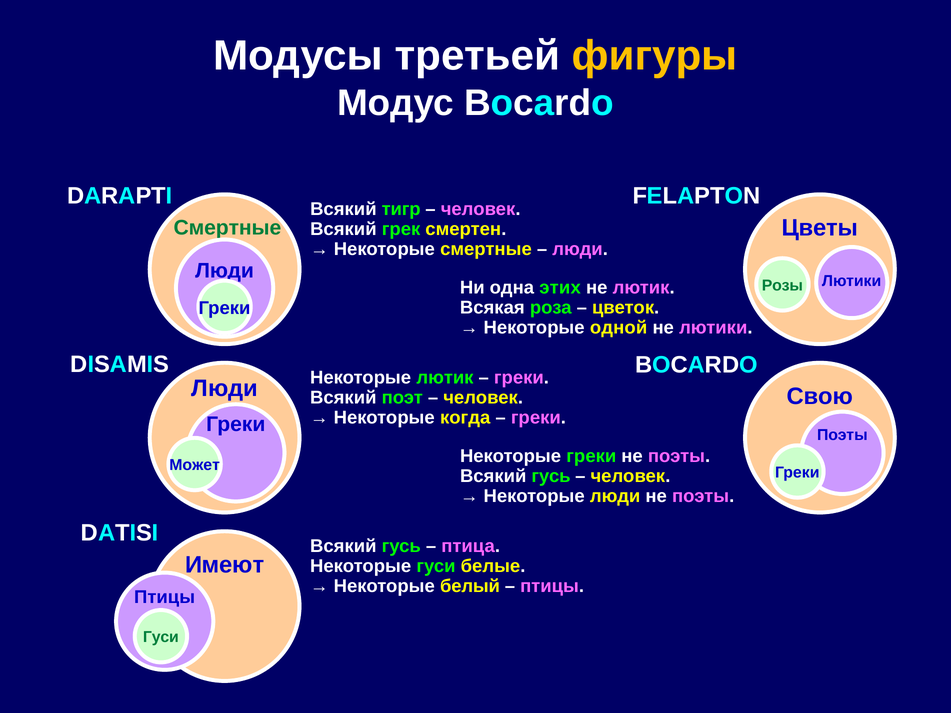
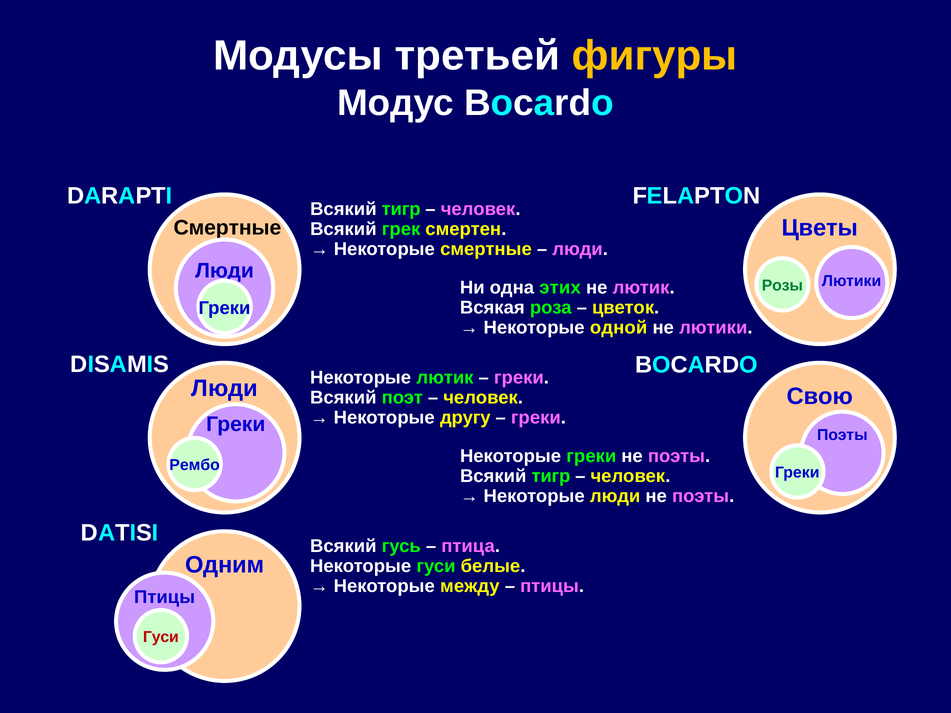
Смертные at (227, 228) colour: green -> black
когда: когда -> другу
Может: Может -> Рембо
гусь at (551, 476): гусь -> тигр
Имеют: Имеют -> Одним
белый: белый -> между
Гуси at (161, 637) colour: green -> red
